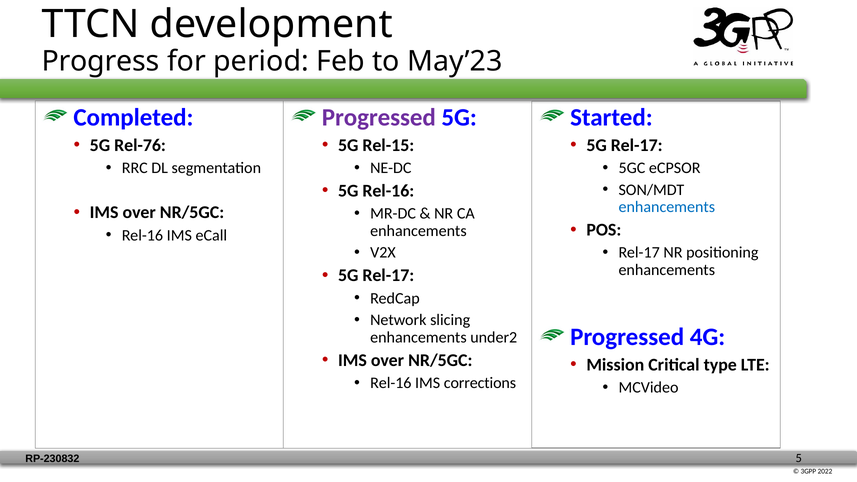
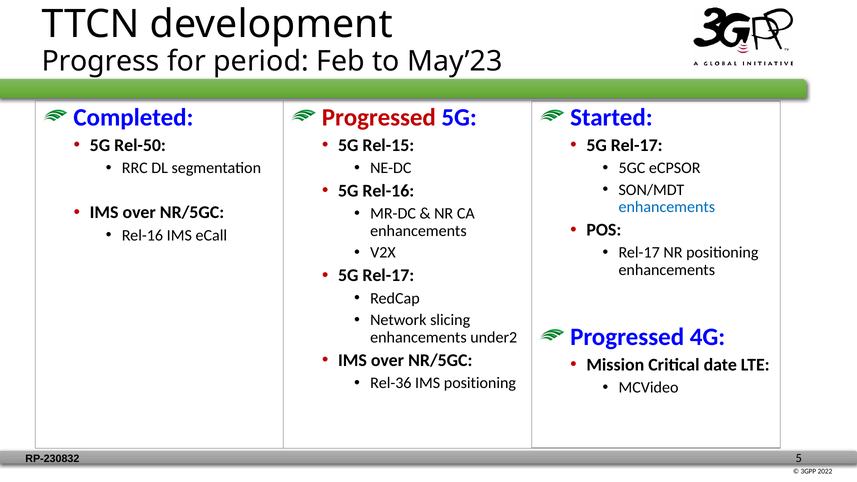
Progressed at (379, 118) colour: purple -> red
Rel-76: Rel-76 -> Rel-50
type: type -> date
Rel-16 at (391, 383): Rel-16 -> Rel-36
IMS corrections: corrections -> positioning
